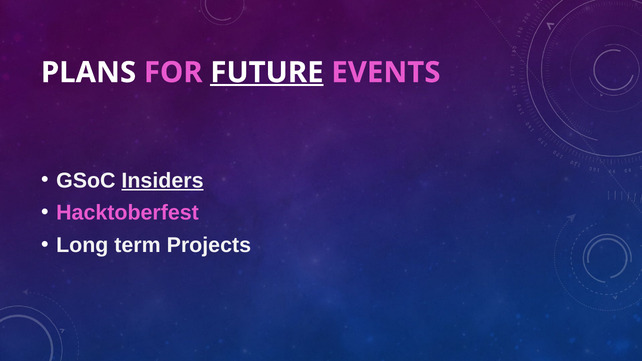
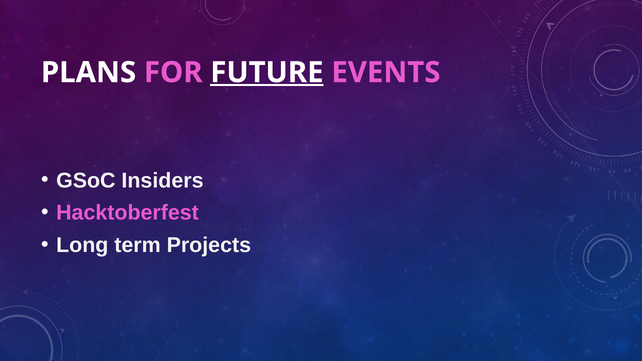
Insiders underline: present -> none
